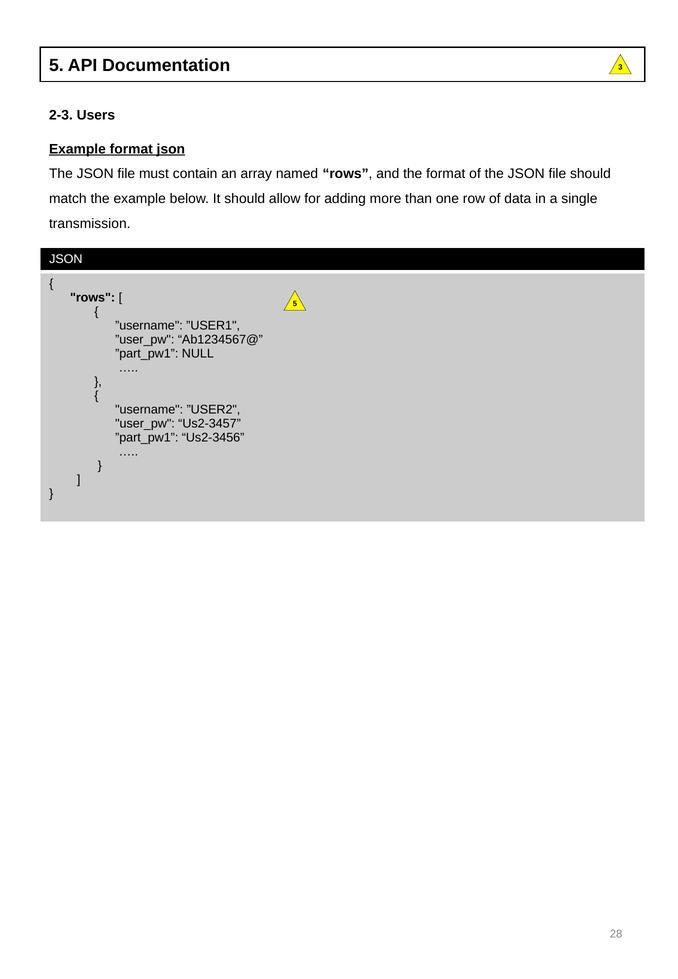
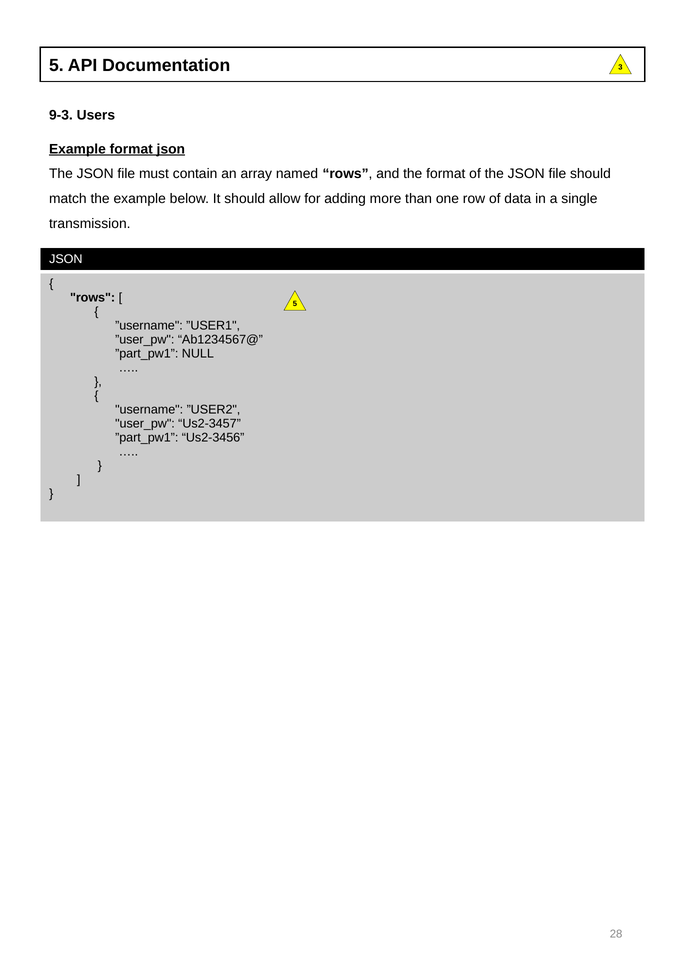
2-3: 2-3 -> 9-3
